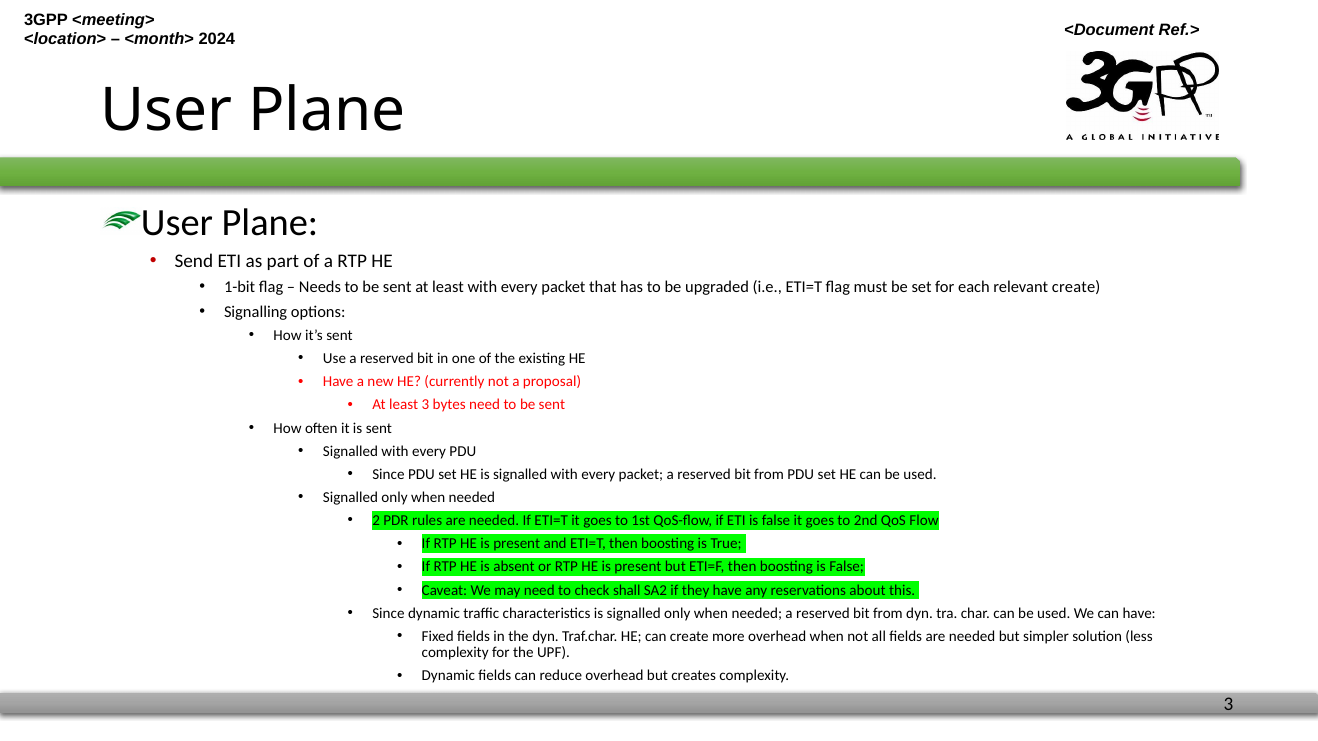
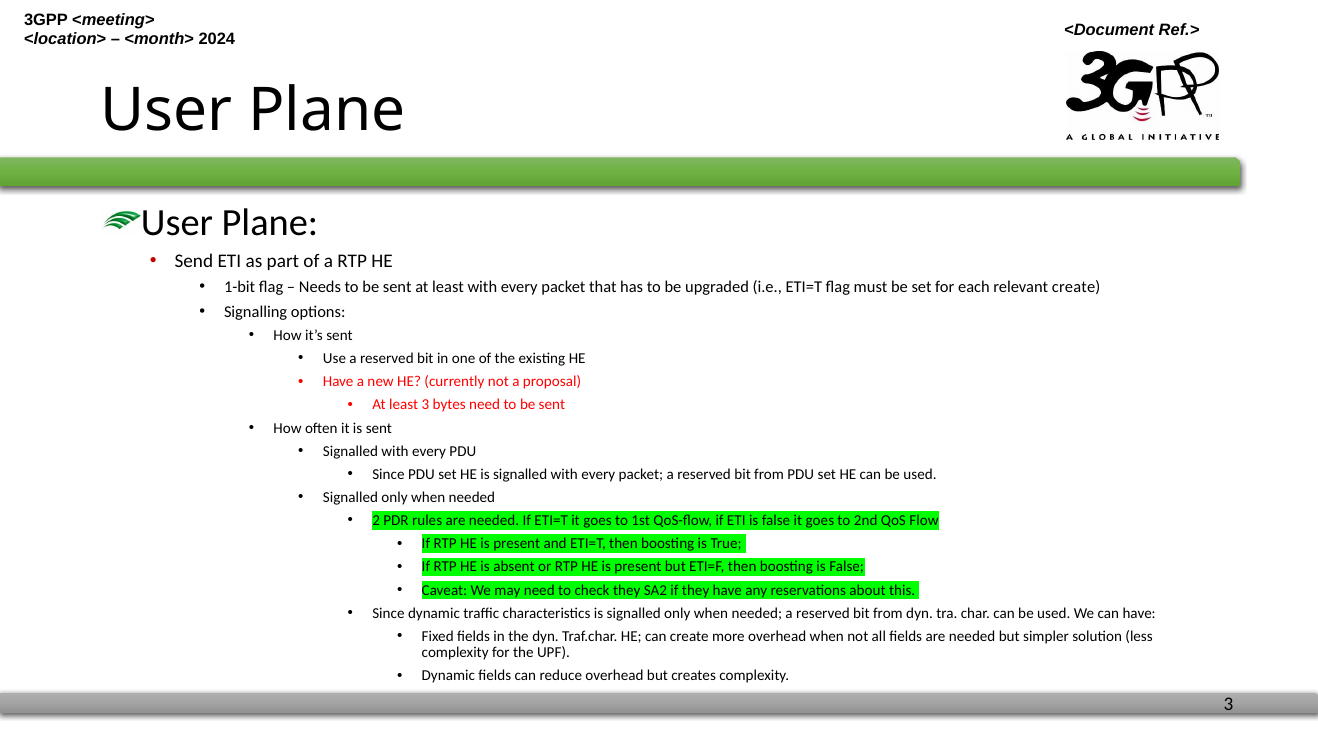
check shall: shall -> they
